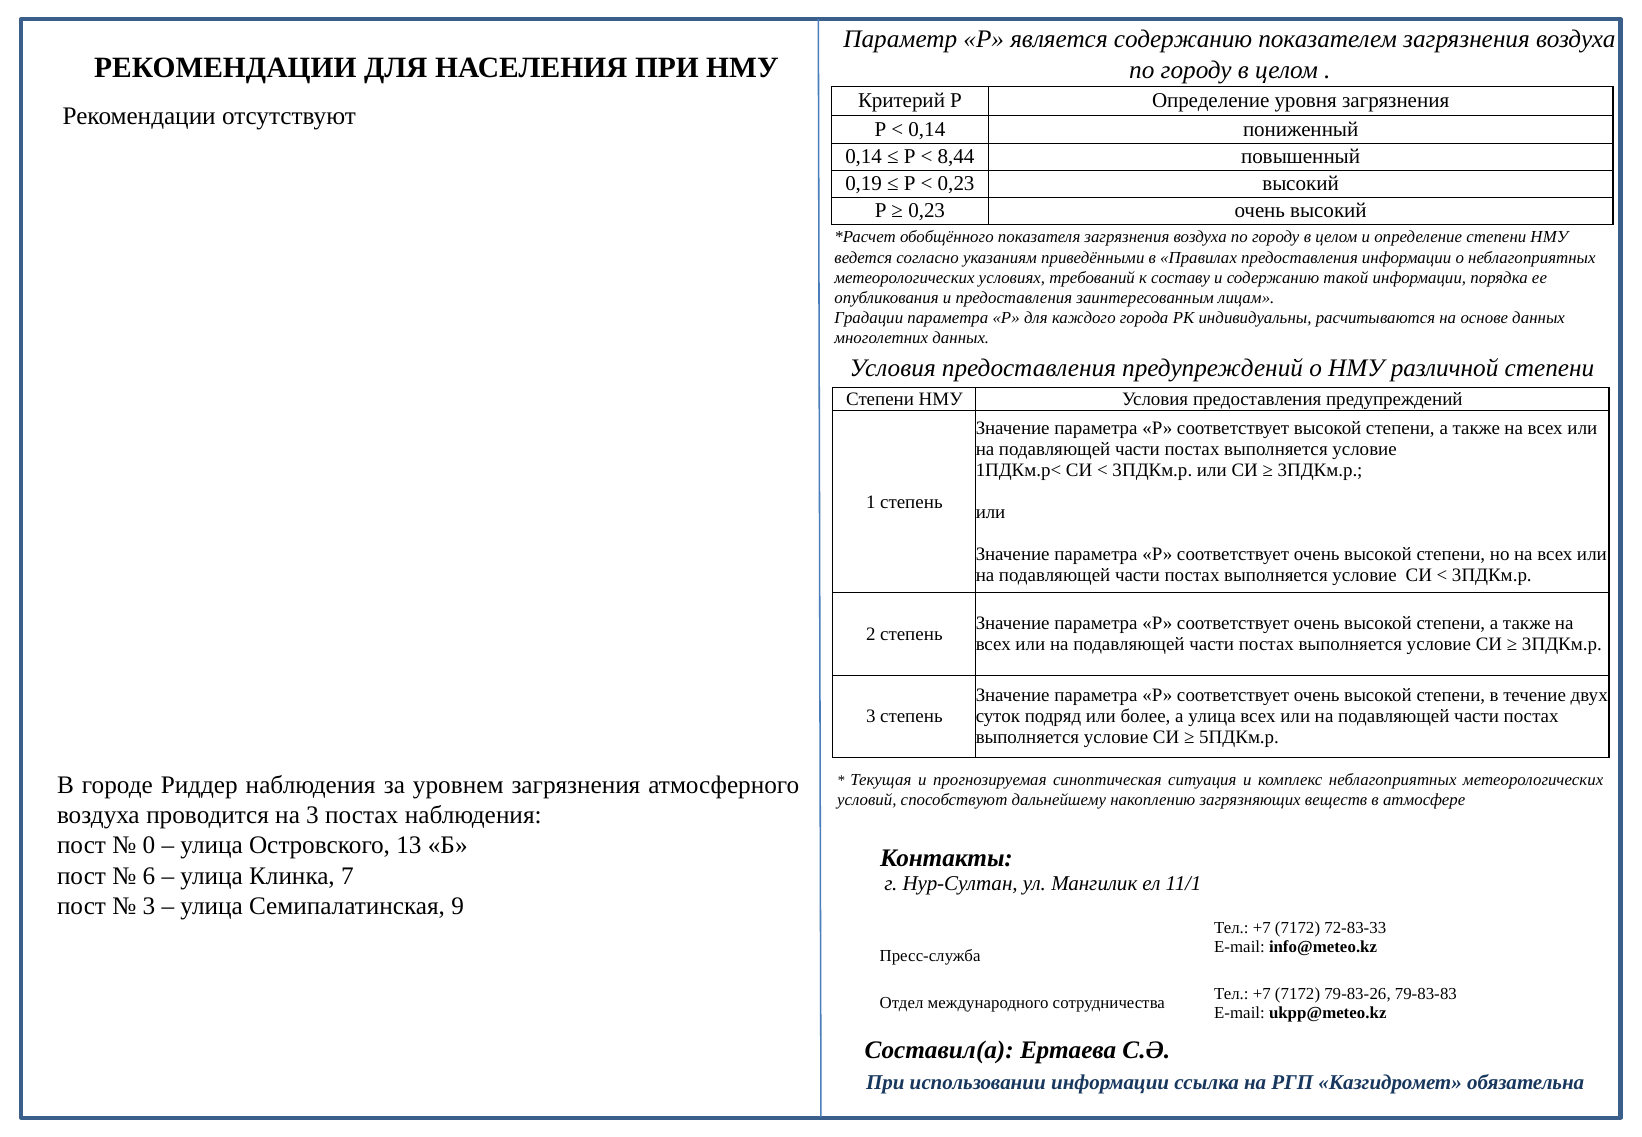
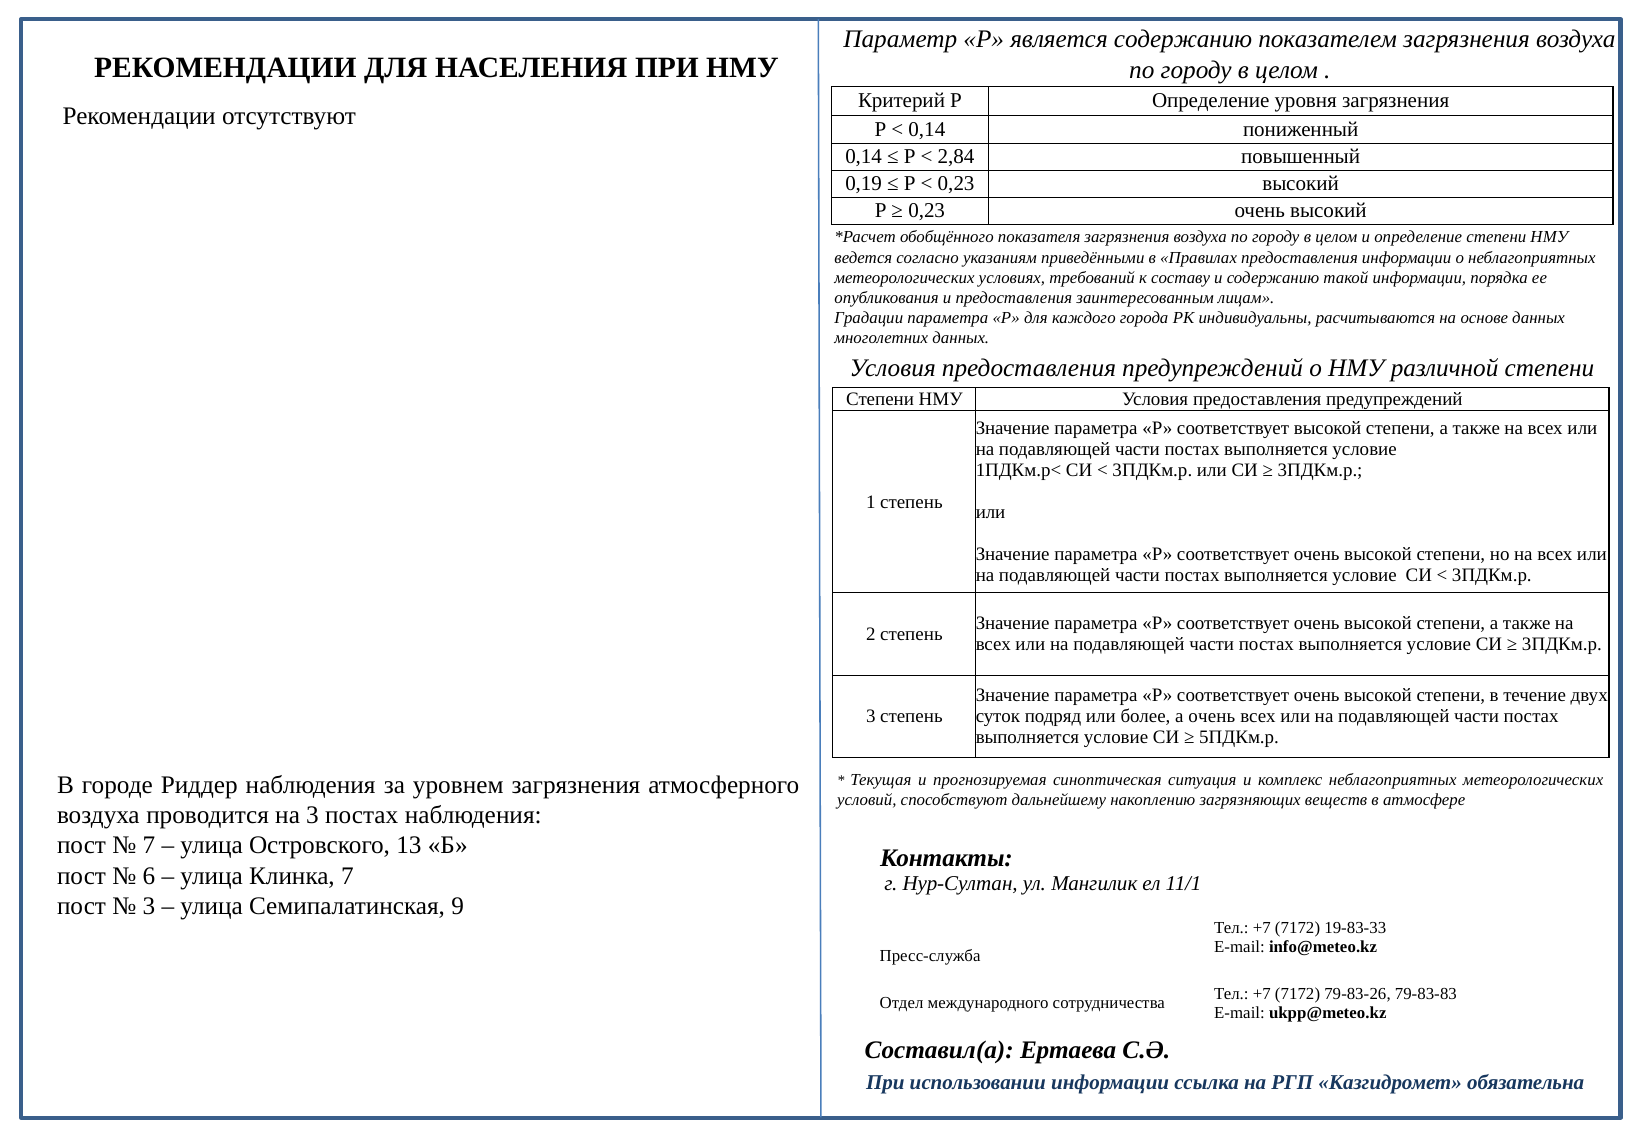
8,44: 8,44 -> 2,84
а улица: улица -> очень
0 at (149, 845): 0 -> 7
72-83-33: 72-83-33 -> 19-83-33
